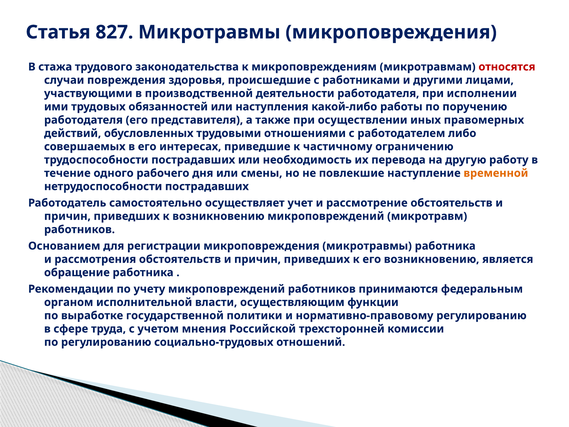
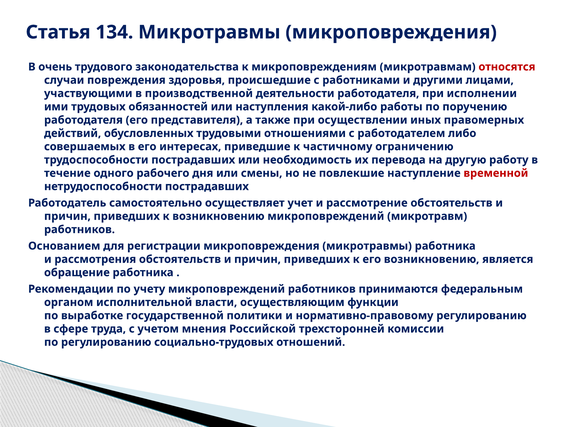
827: 827 -> 134
стажа: стажа -> очень
временной colour: orange -> red
